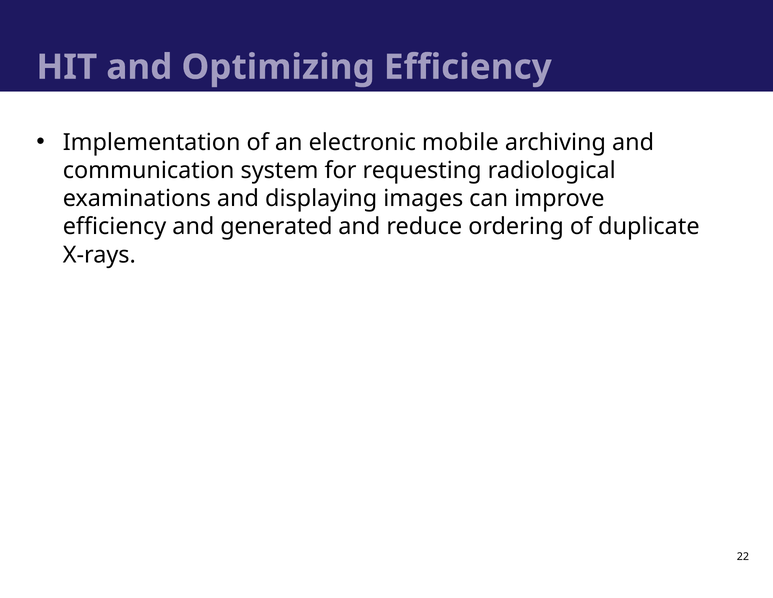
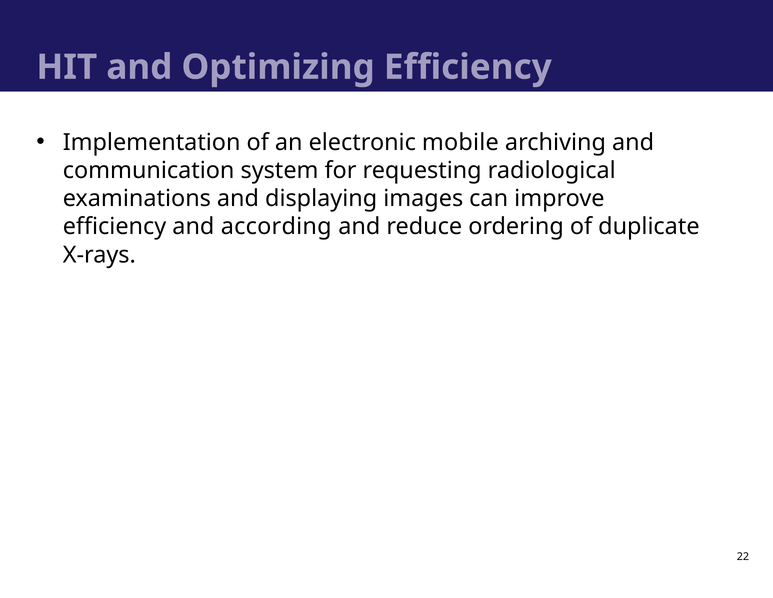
generated: generated -> according
